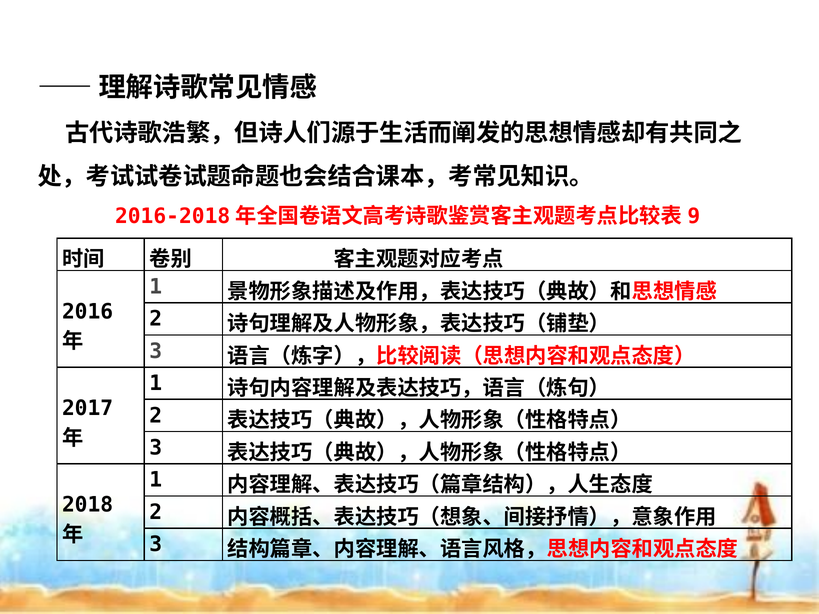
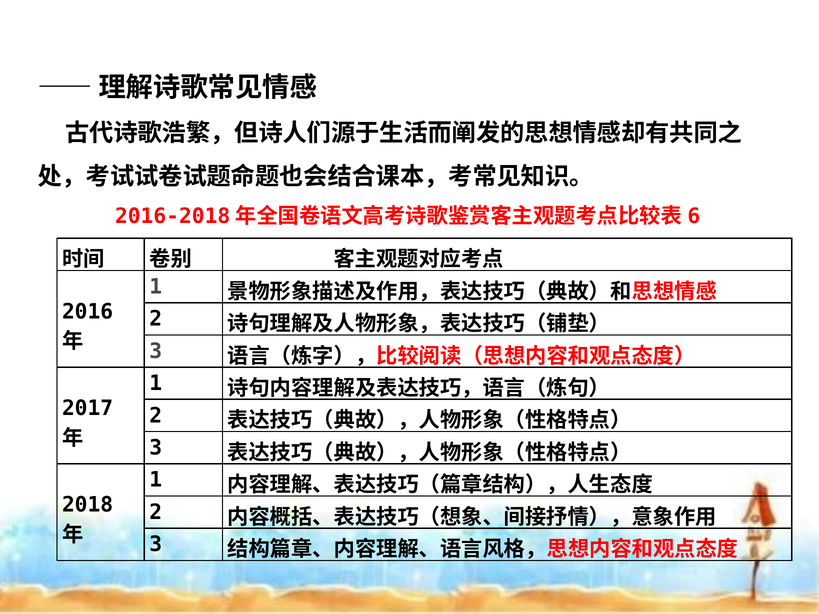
9: 9 -> 6
